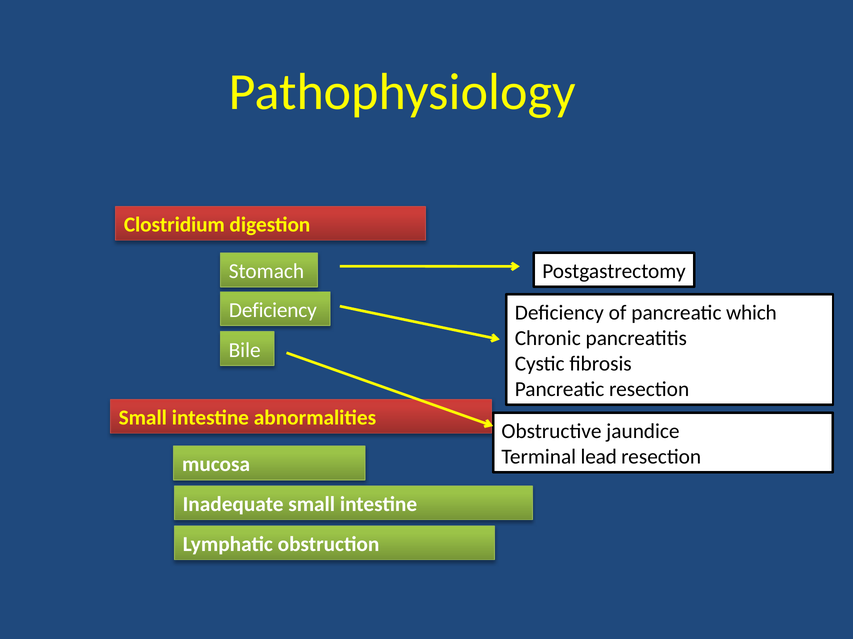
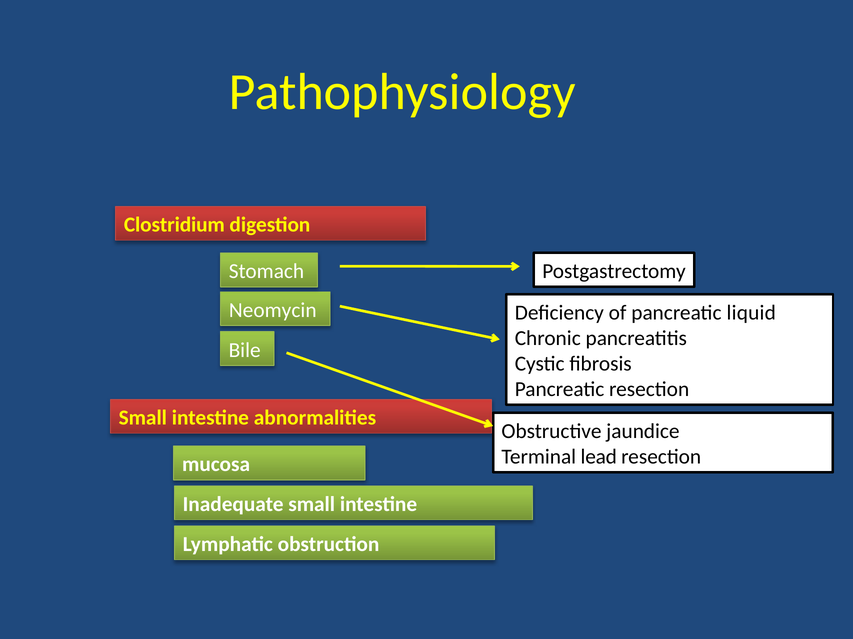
Deficiency at (273, 311): Deficiency -> Neomycin
which: which -> liquid
